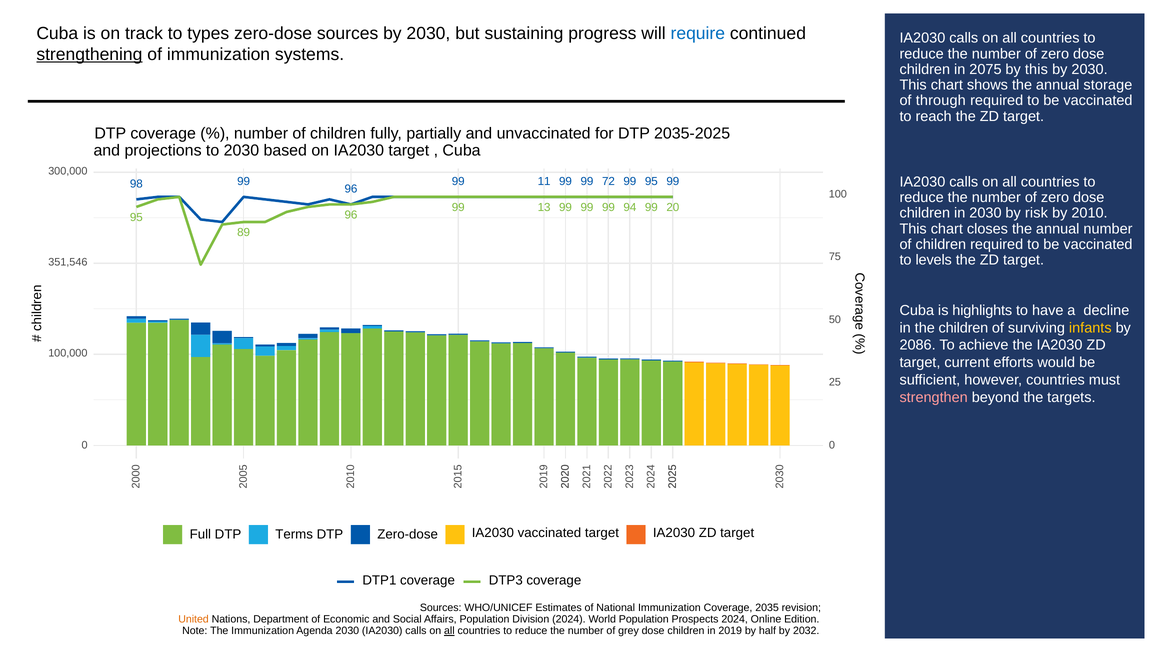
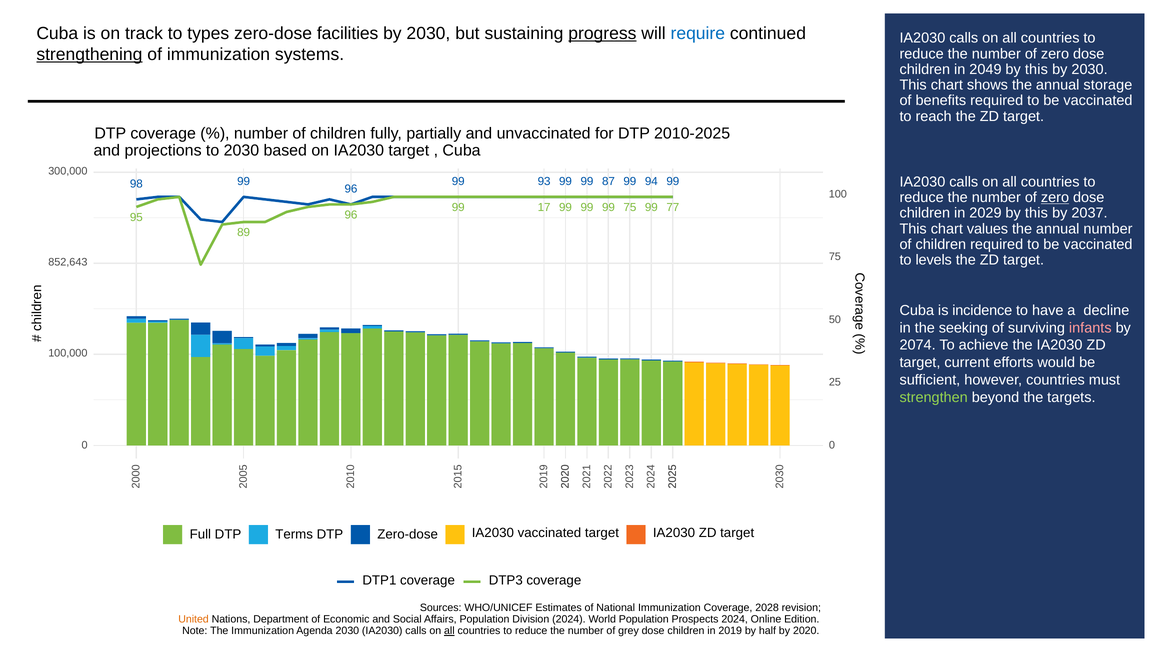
zero-dose sources: sources -> facilities
progress underline: none -> present
2075: 2075 -> 2049
through: through -> benefits
2035-2025: 2035-2025 -> 2010-2025
11: 11 -> 93
72: 72 -> 87
95 at (651, 181): 95 -> 94
zero at (1055, 197) underline: none -> present
13: 13 -> 17
99 94: 94 -> 75
20: 20 -> 77
in 2030: 2030 -> 2029
risk at (1036, 213): risk -> this
2010: 2010 -> 2037
closes: closes -> values
351,546: 351,546 -> 852,643
highlights: highlights -> incidence
the children: children -> seeking
infants colour: yellow -> pink
2086: 2086 -> 2074
strengthen colour: pink -> light green
2035: 2035 -> 2028
2032: 2032 -> 2020
